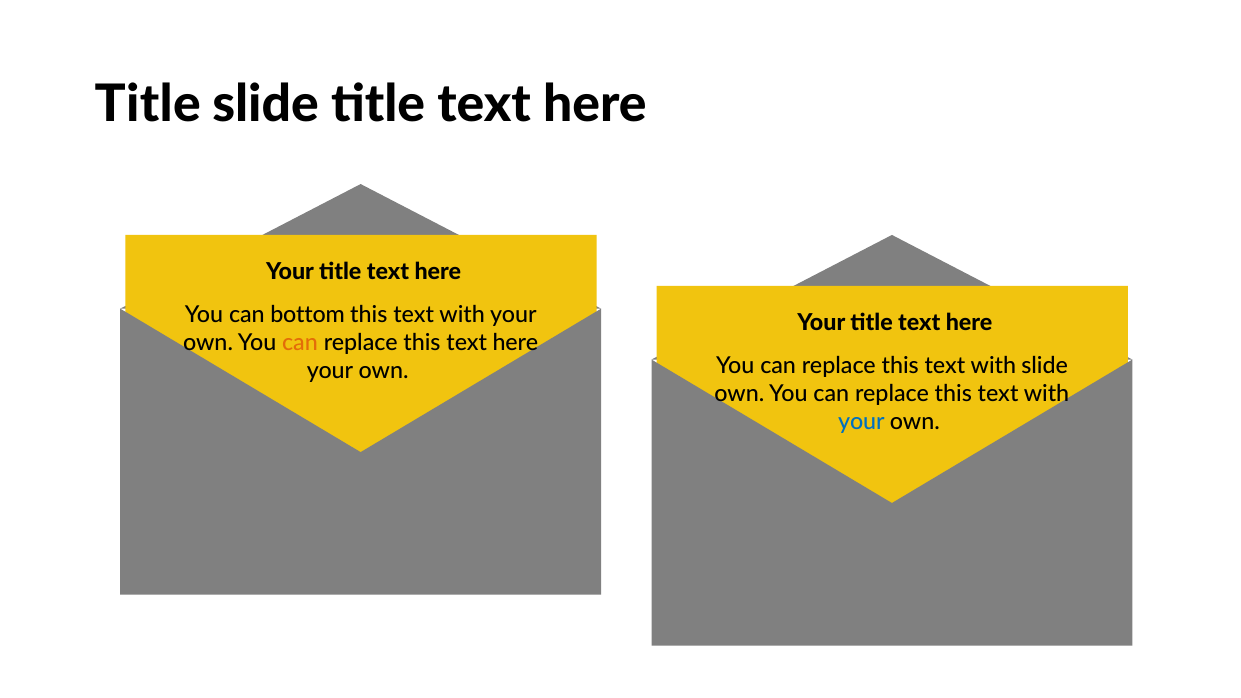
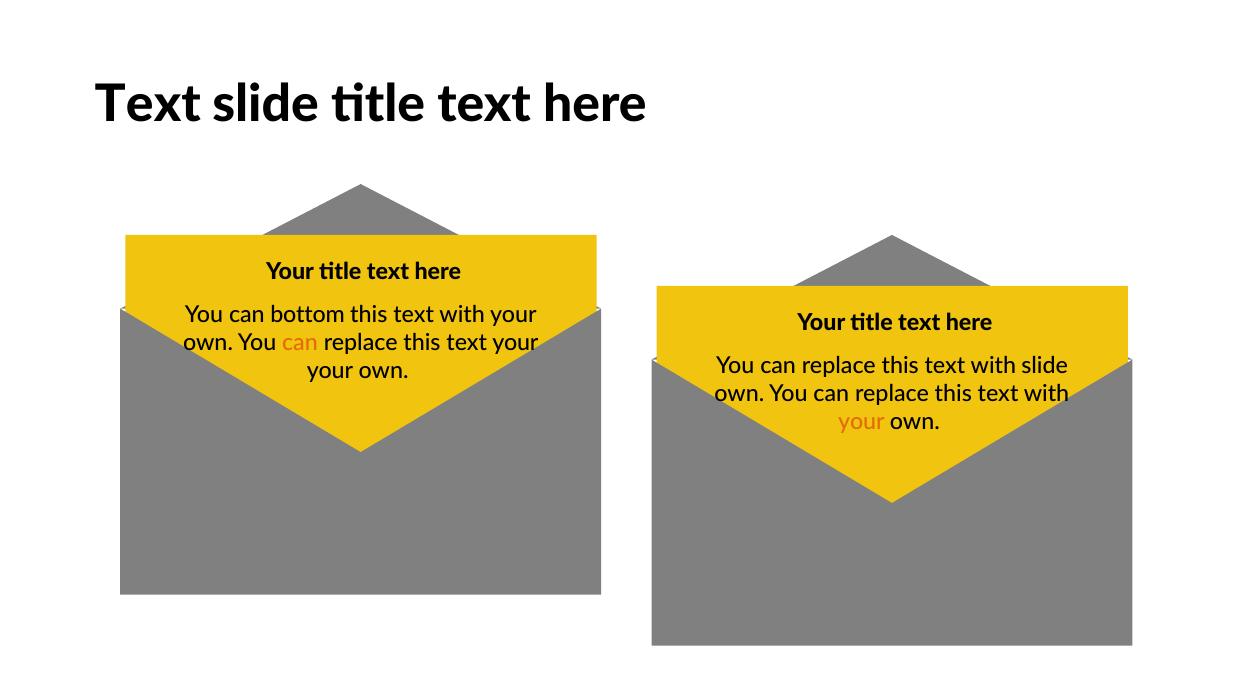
Title at (148, 104): Title -> Text
this text here: here -> your
your at (861, 422) colour: blue -> orange
